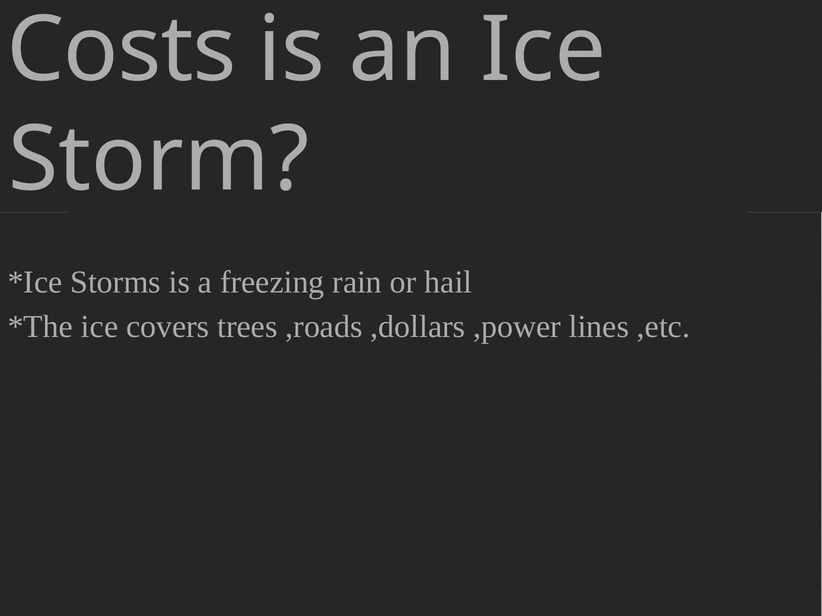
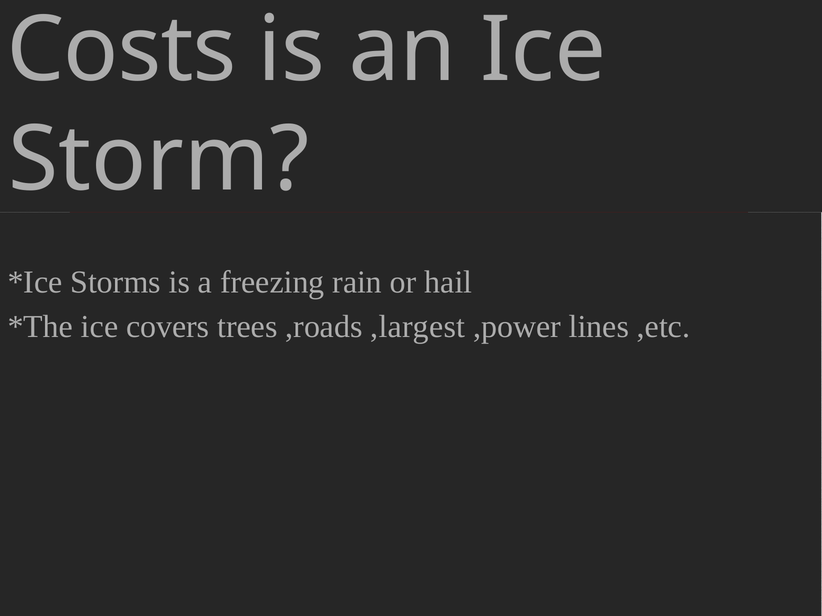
,dollars: ,dollars -> ,largest
